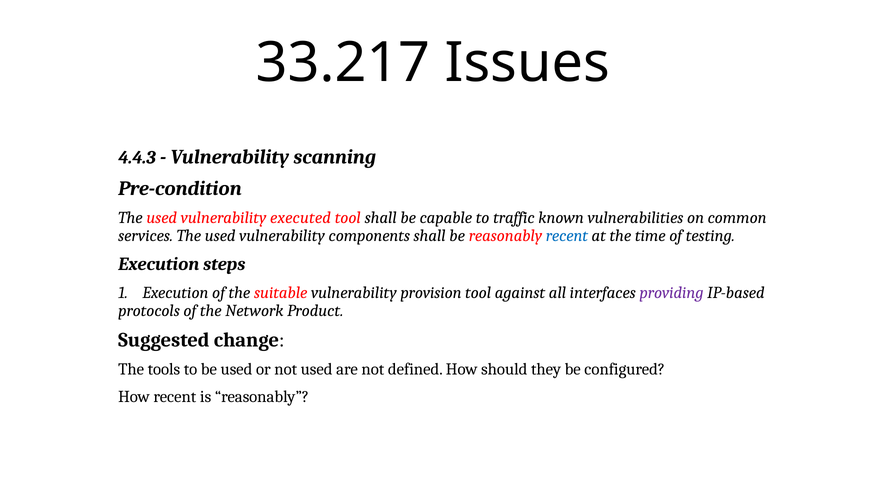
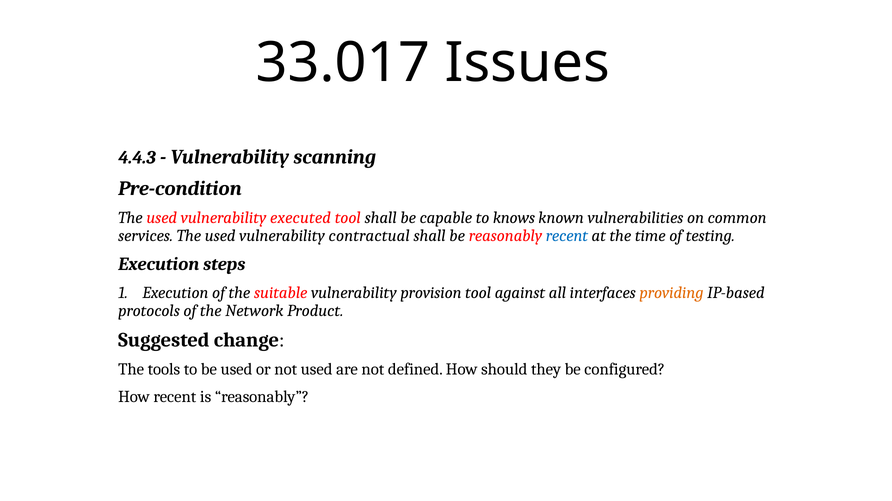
33.217: 33.217 -> 33.017
traffic: traffic -> knows
components: components -> contractual
providing colour: purple -> orange
